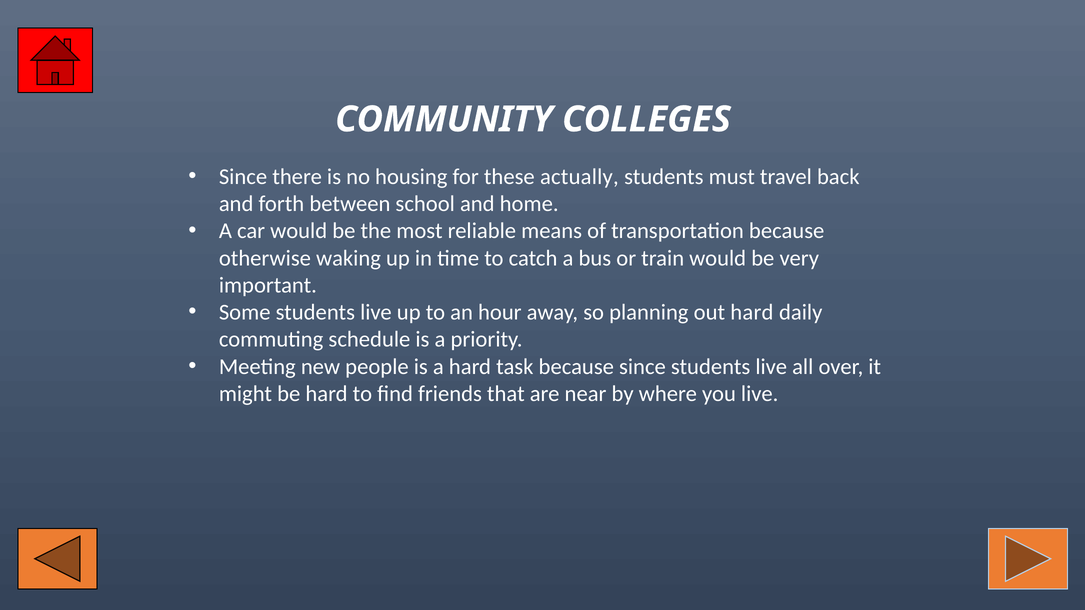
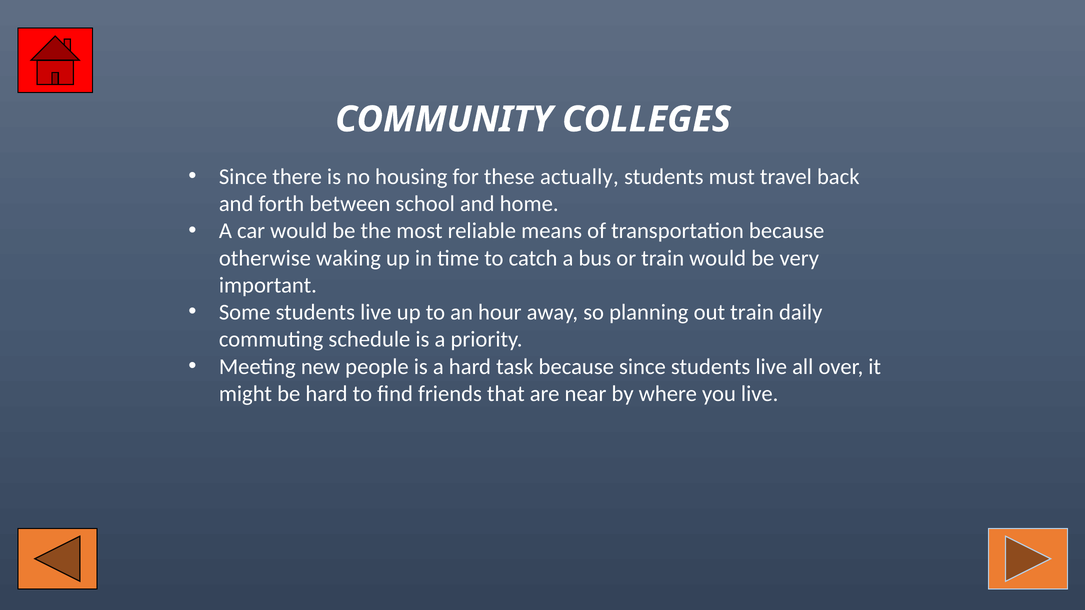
out hard: hard -> train
